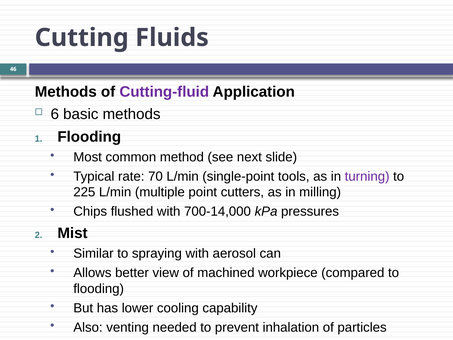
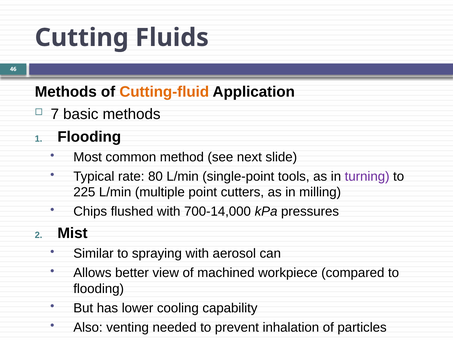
Cutting-fluid colour: purple -> orange
6: 6 -> 7
70: 70 -> 80
